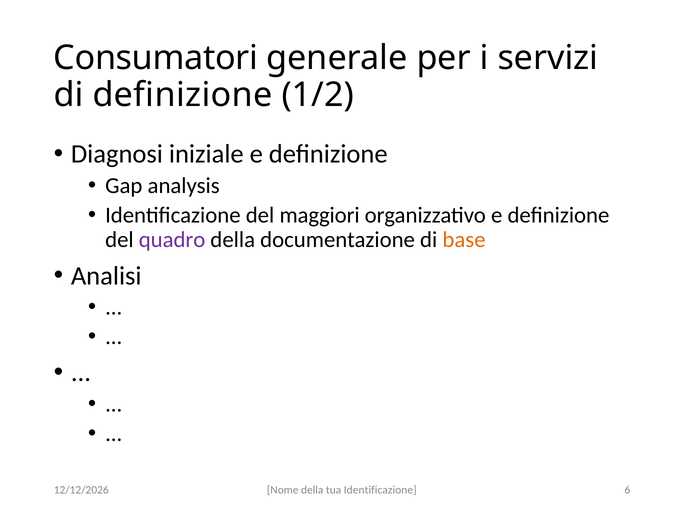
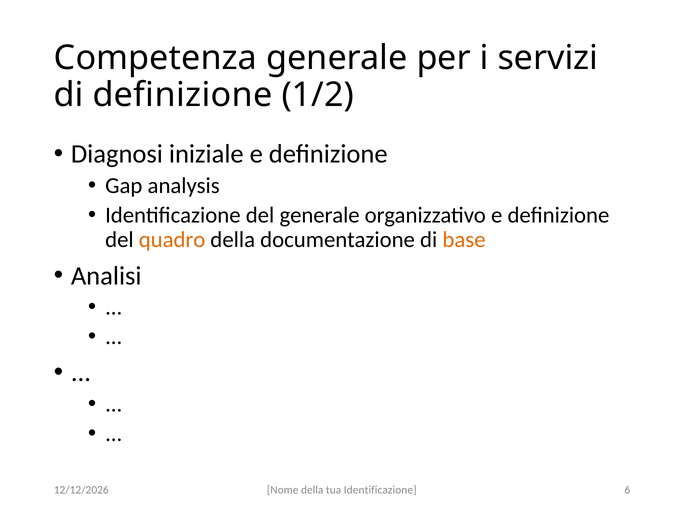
Consumatori: Consumatori -> Competenza
del maggiori: maggiori -> generale
quadro colour: purple -> orange
